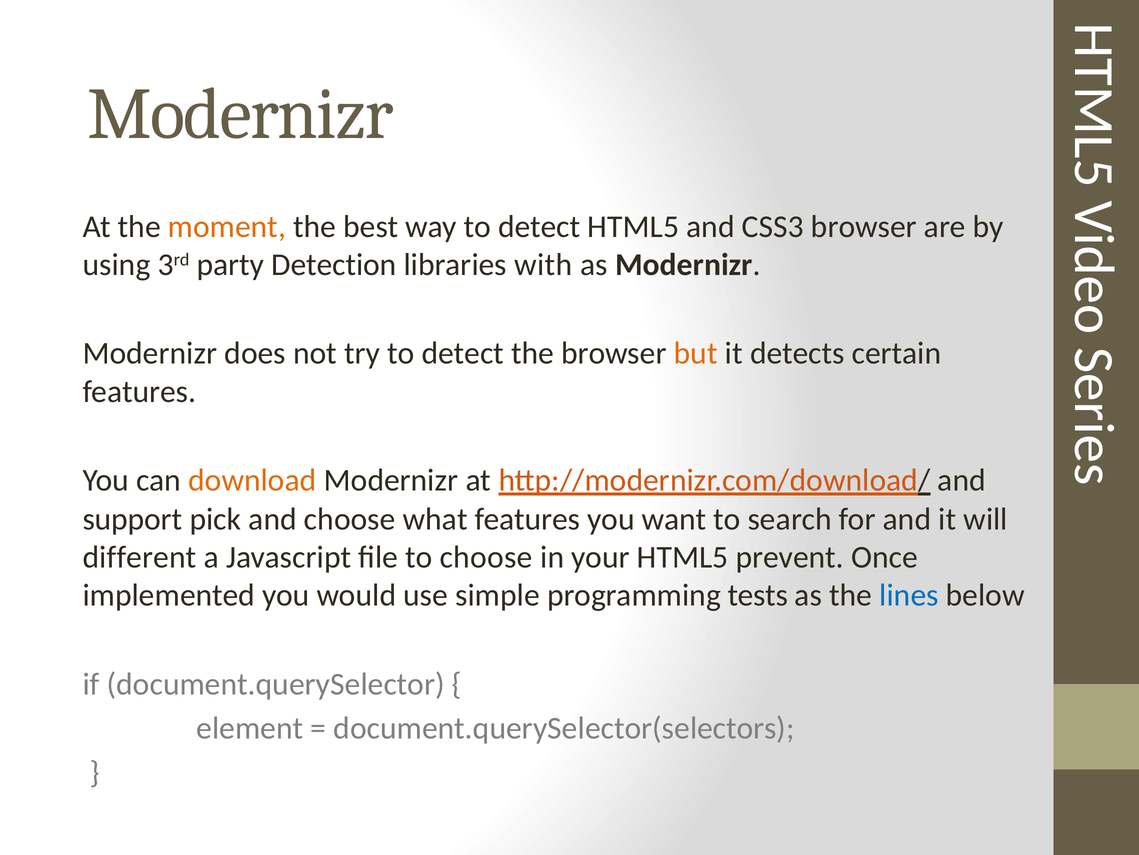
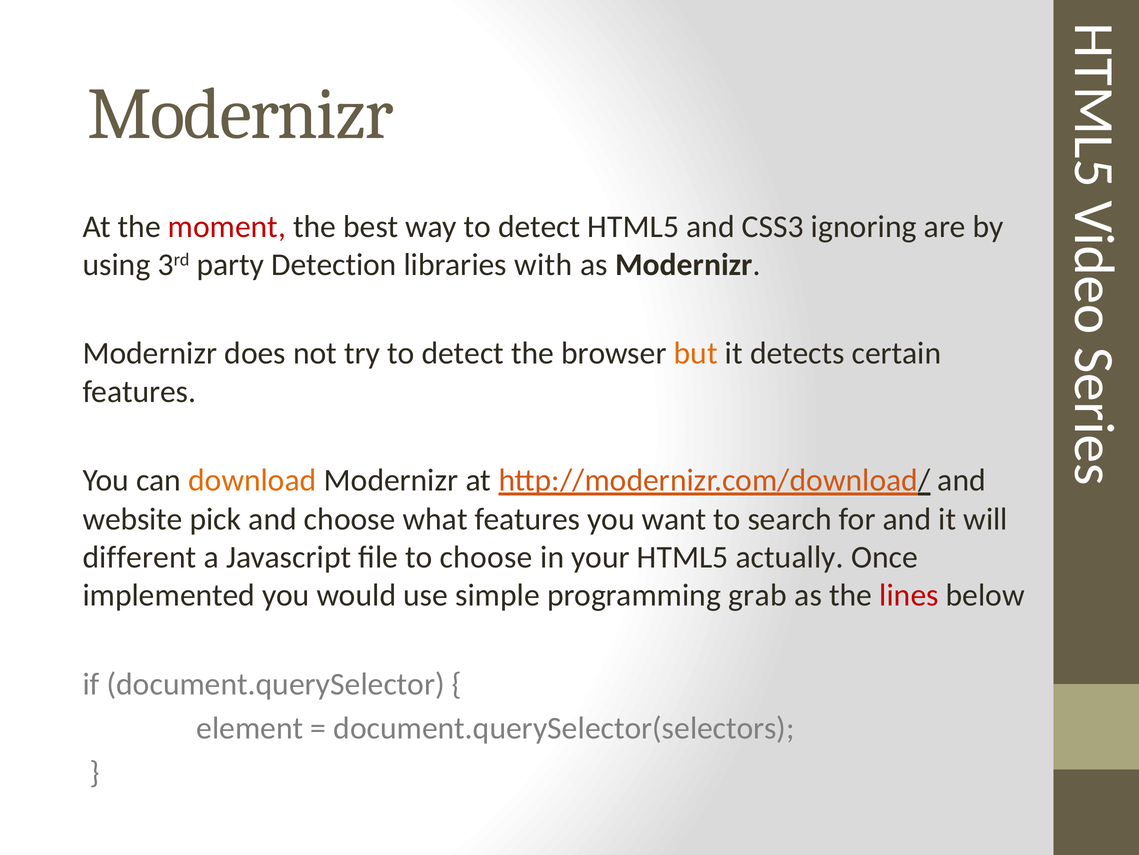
moment colour: orange -> red
CSS3 browser: browser -> ignoring
support: support -> website
prevent: prevent -> actually
tests: tests -> grab
lines colour: blue -> red
